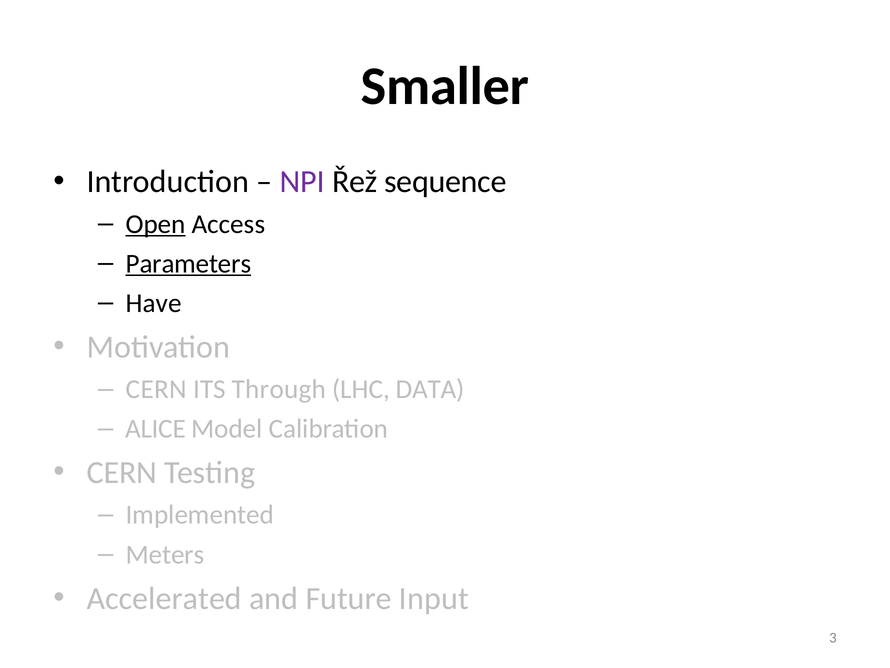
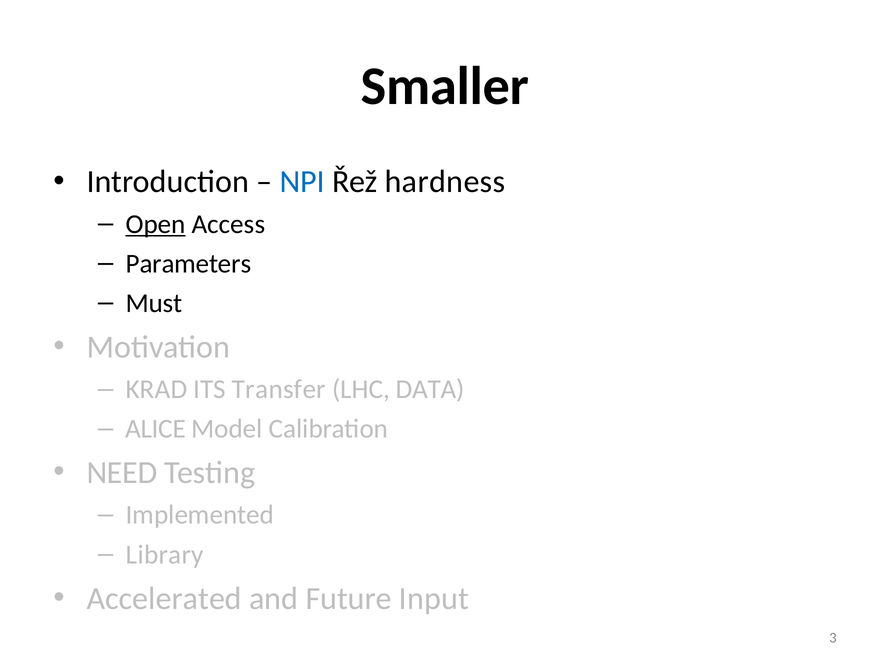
NPI colour: purple -> blue
sequence: sequence -> hardness
Parameters underline: present -> none
Have: Have -> Must
CERN at (156, 389): CERN -> KRAD
Through: Through -> Transfer
CERN at (122, 472): CERN -> NEED
Meters: Meters -> Library
